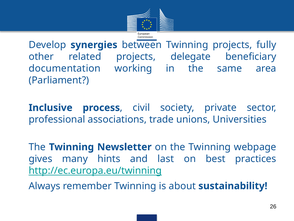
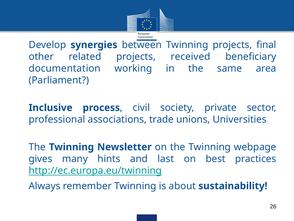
fully: fully -> final
delegate: delegate -> received
